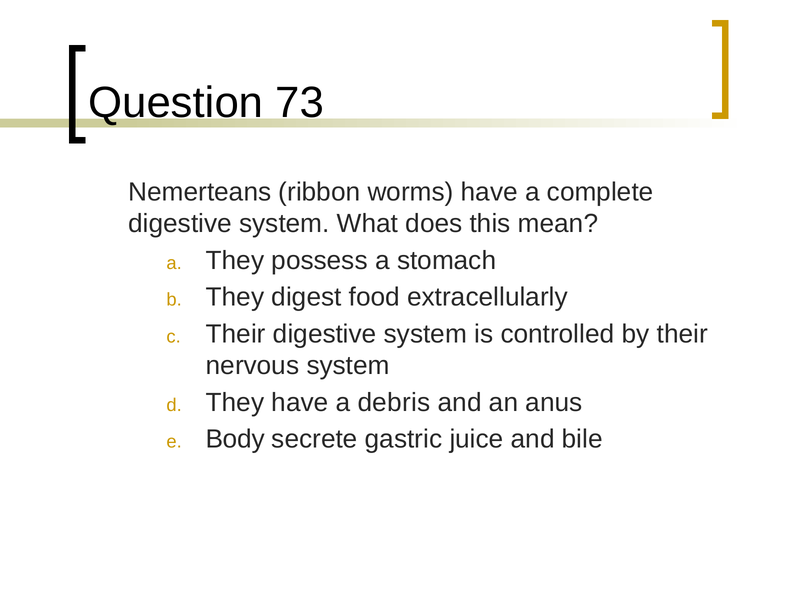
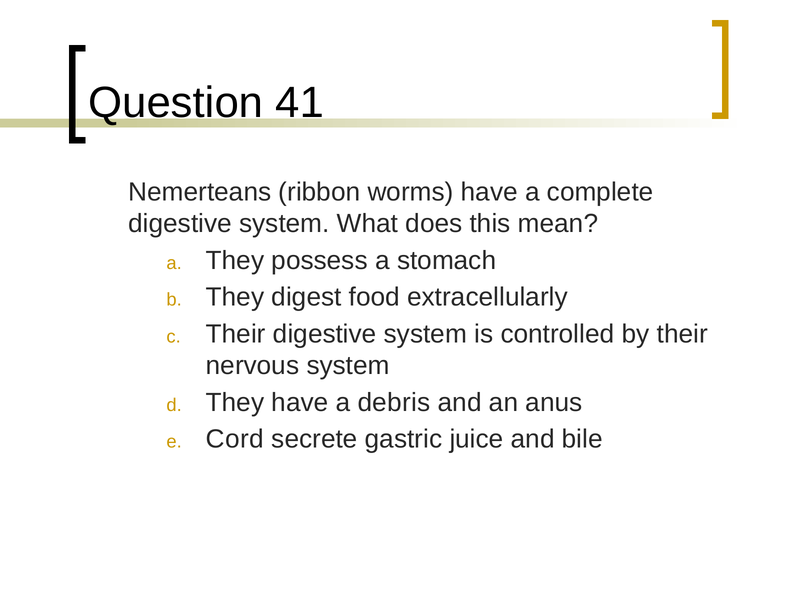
73: 73 -> 41
Body: Body -> Cord
